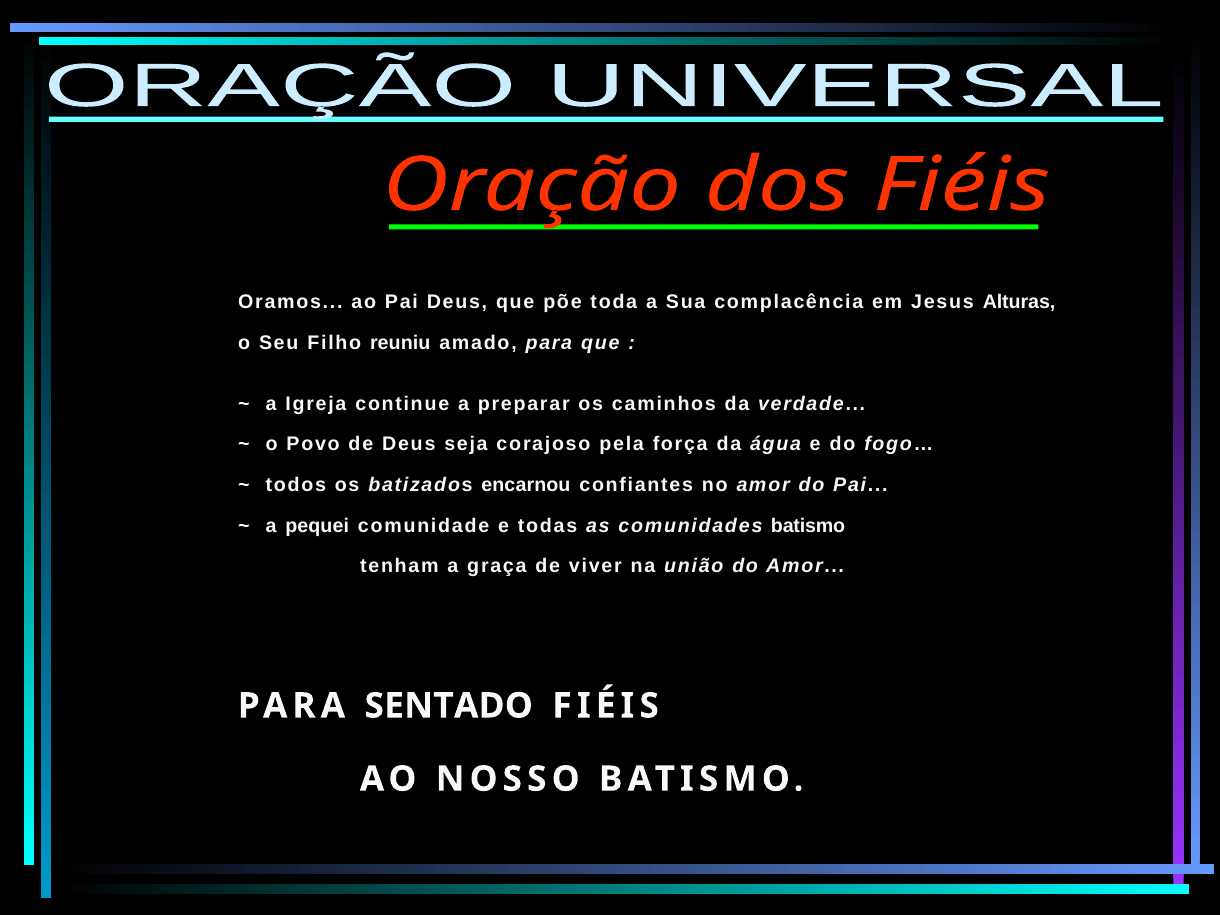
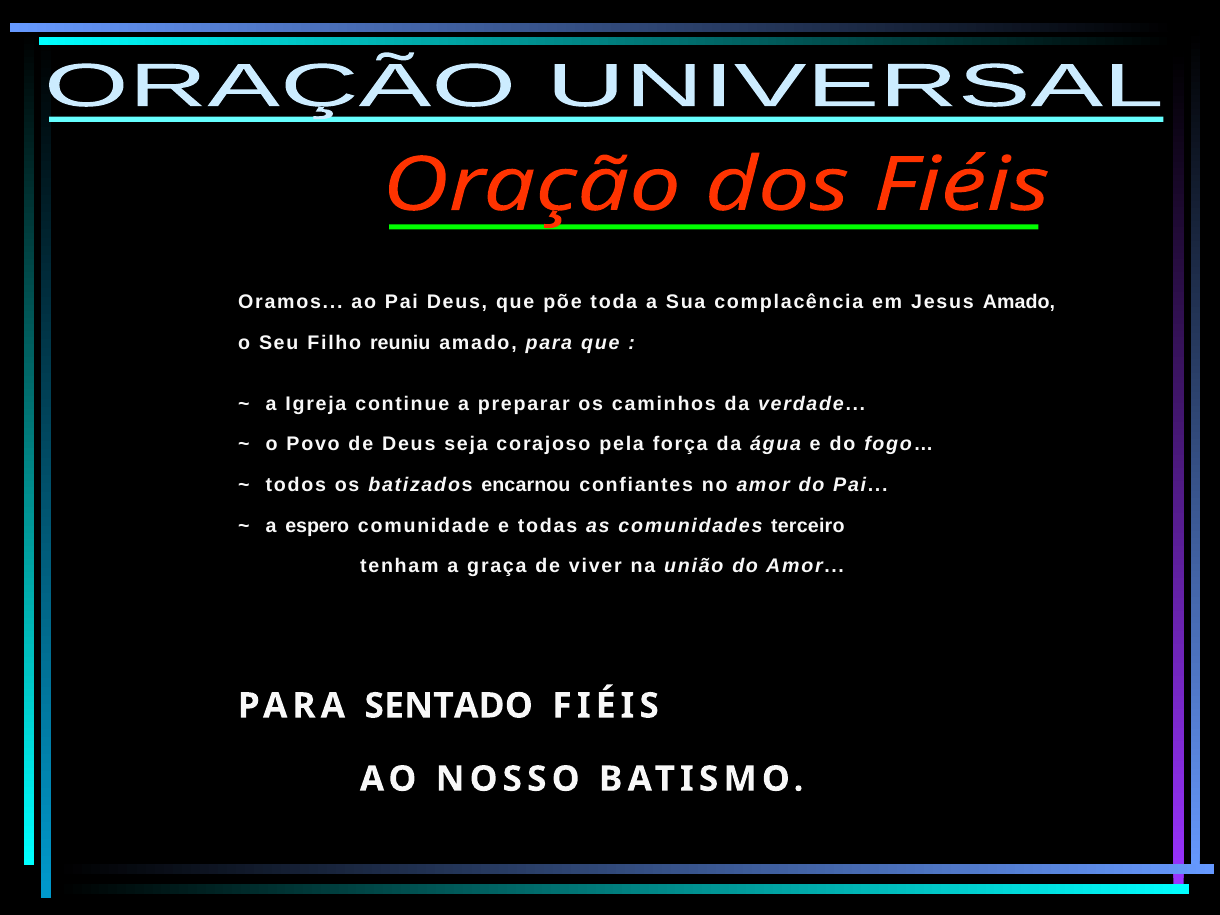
Jesus Alturas: Alturas -> Amado
pequei: pequei -> espero
comunidades batismo: batismo -> terceiro
